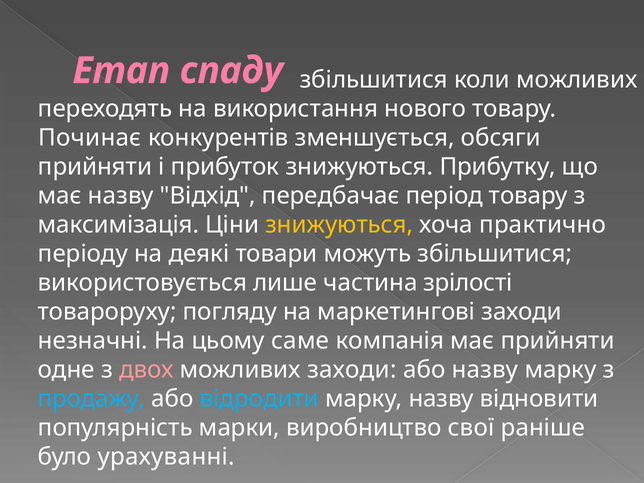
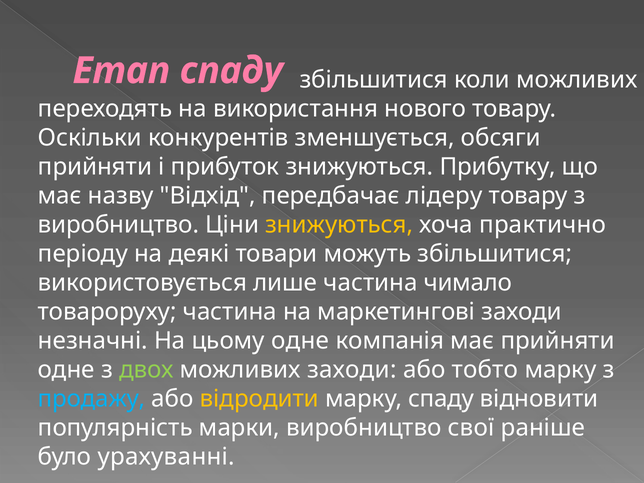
Починає: Починає -> Оскільки
період: період -> лідеру
максимізація at (118, 225): максимізація -> виробництво
зрілості: зрілості -> чимало
товароруху погляду: погляду -> частина
цьому саме: саме -> одне
двох colour: pink -> light green
або назву: назву -> тобто
відродити colour: light blue -> yellow
марку назву: назву -> спаду
